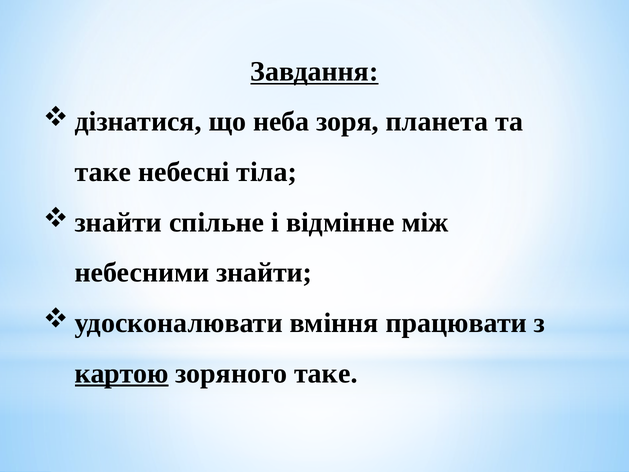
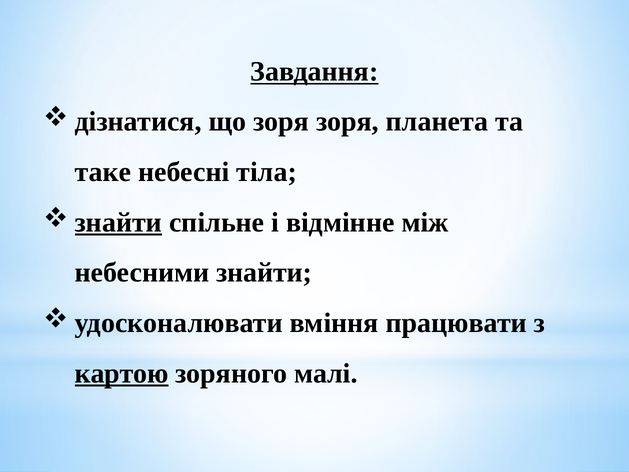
що неба: неба -> зоря
знайти at (118, 222) underline: none -> present
зоряного таке: таке -> малі
